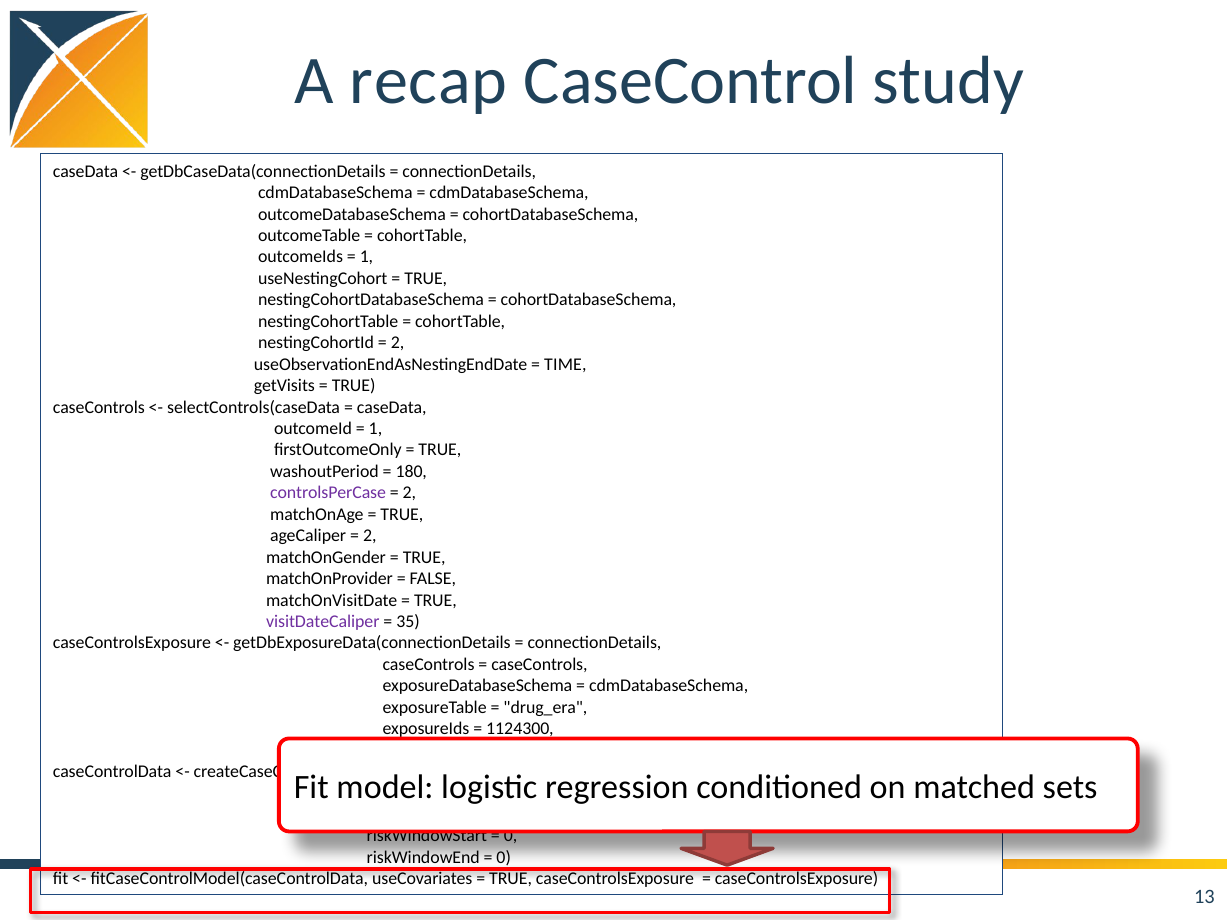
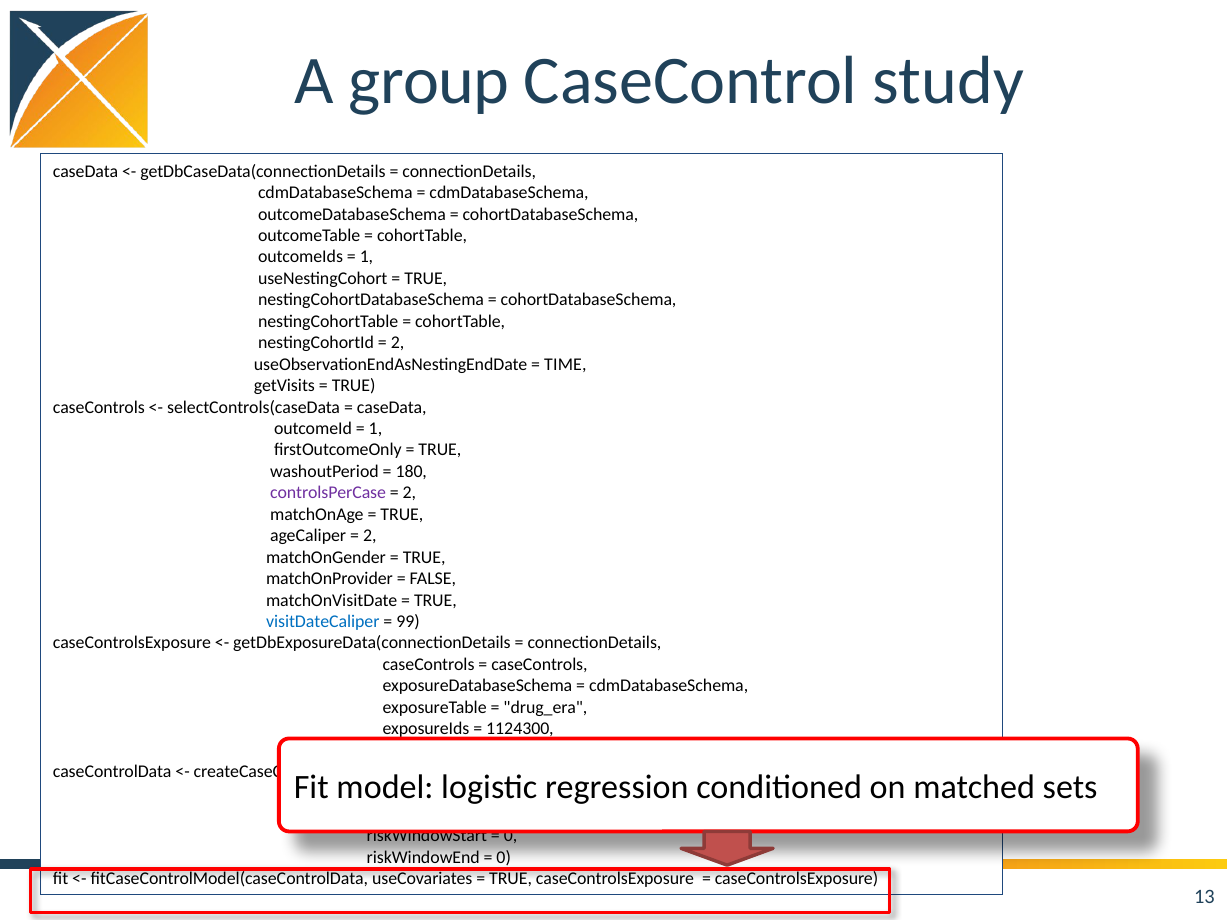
recap: recap -> group
visitDateCaliper colour: purple -> blue
35: 35 -> 99
